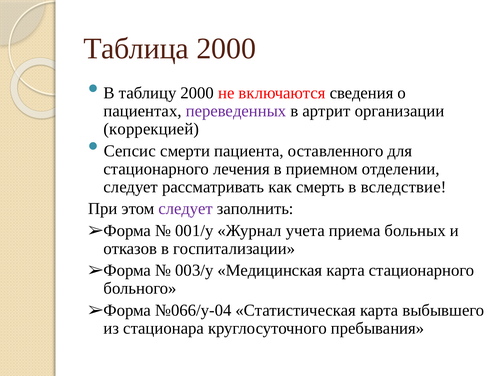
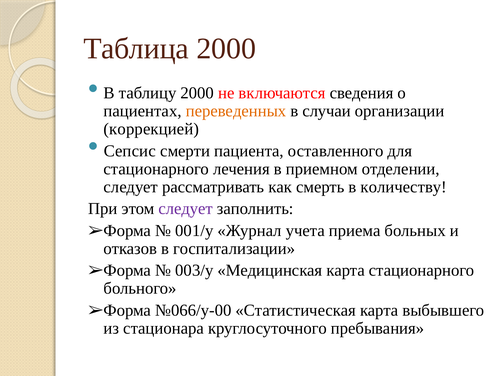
переведенных colour: purple -> orange
артрит: артрит -> случаи
вследствие: вследствие -> количеству
№066/у-04: №066/у-04 -> №066/у-00
